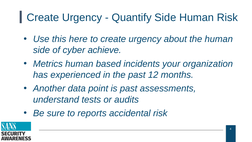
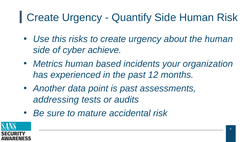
here: here -> risks
understand: understand -> addressing
reports: reports -> mature
